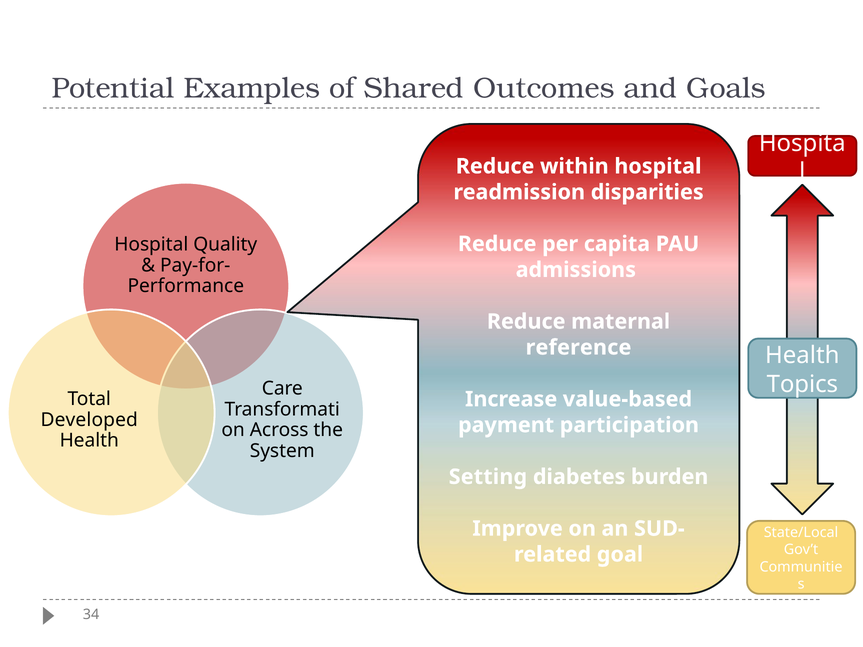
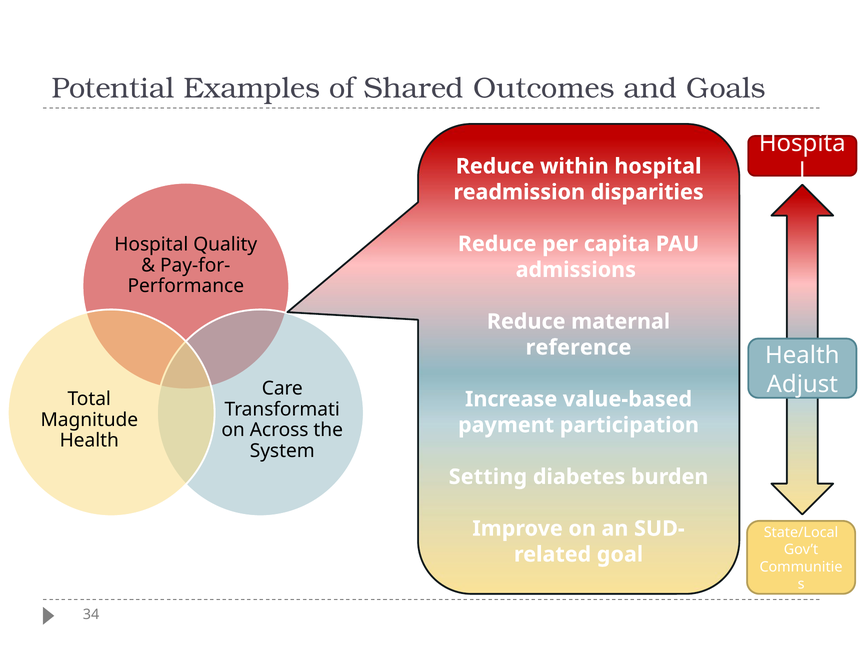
Topics: Topics -> Adjust
Developed: Developed -> Magnitude
